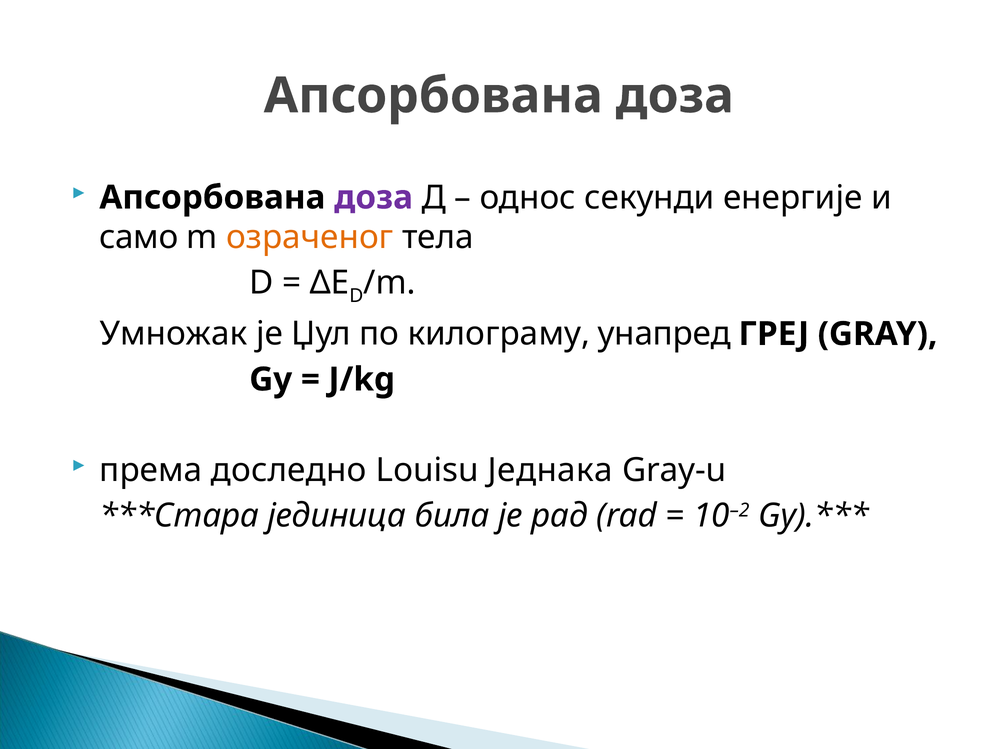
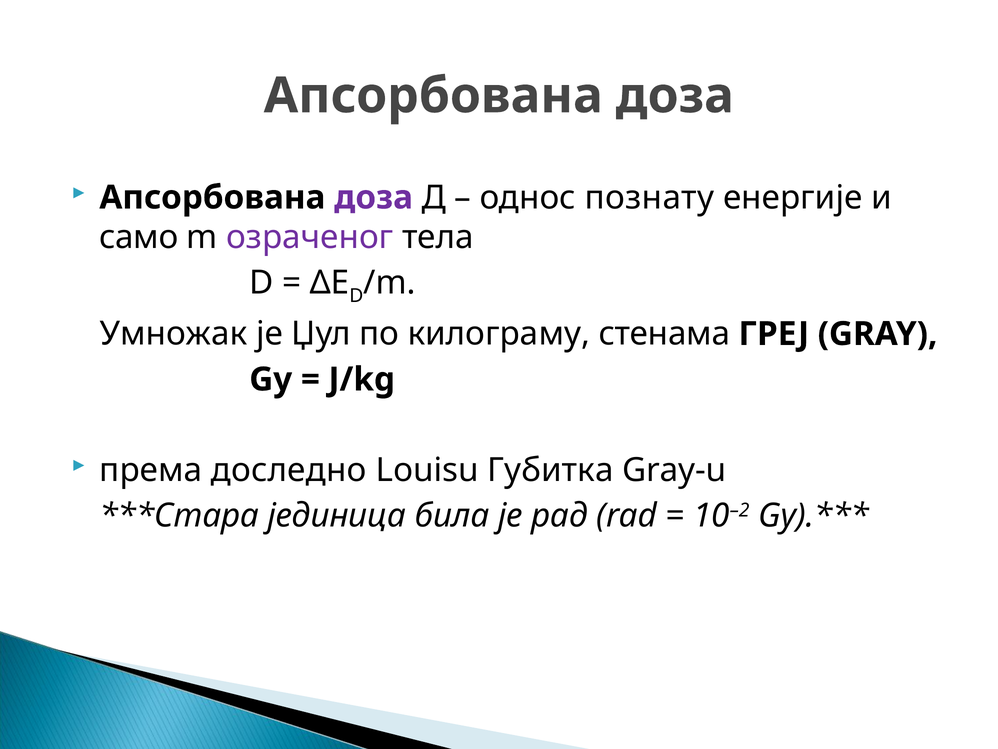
секунди: секунди -> познату
озраченог colour: orange -> purple
унапред: унапред -> стенама
Једнака: Једнака -> Губитка
